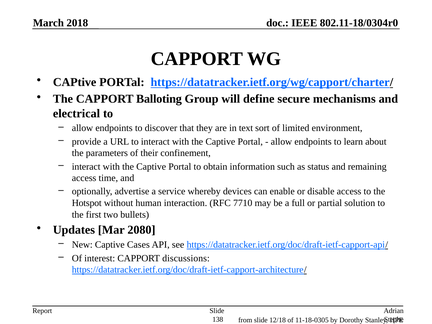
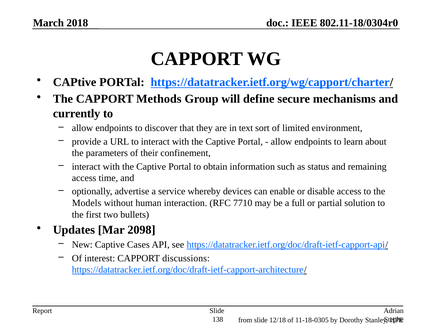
Balloting: Balloting -> Methods
electrical: electrical -> currently
Hotspot: Hotspot -> Models
2080: 2080 -> 2098
